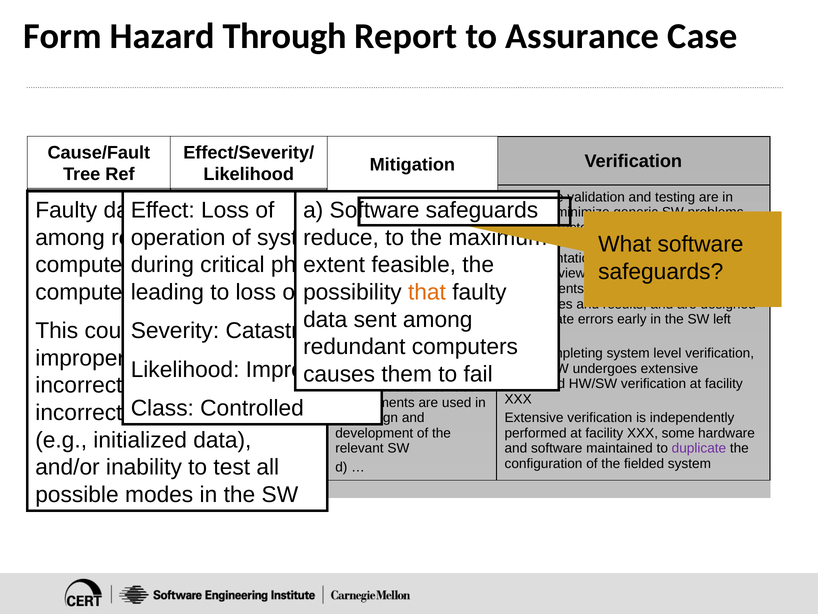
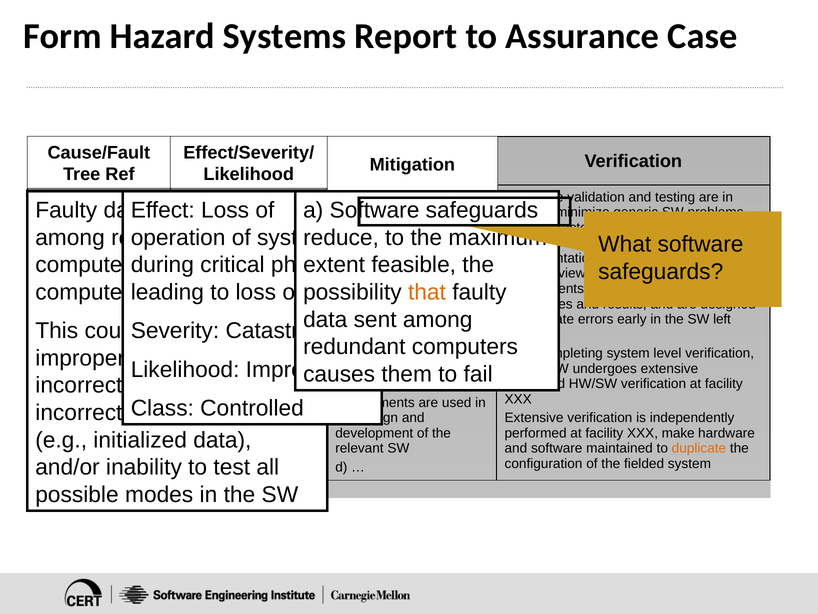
Through: Through -> Systems
some: some -> make
duplicate colour: purple -> orange
